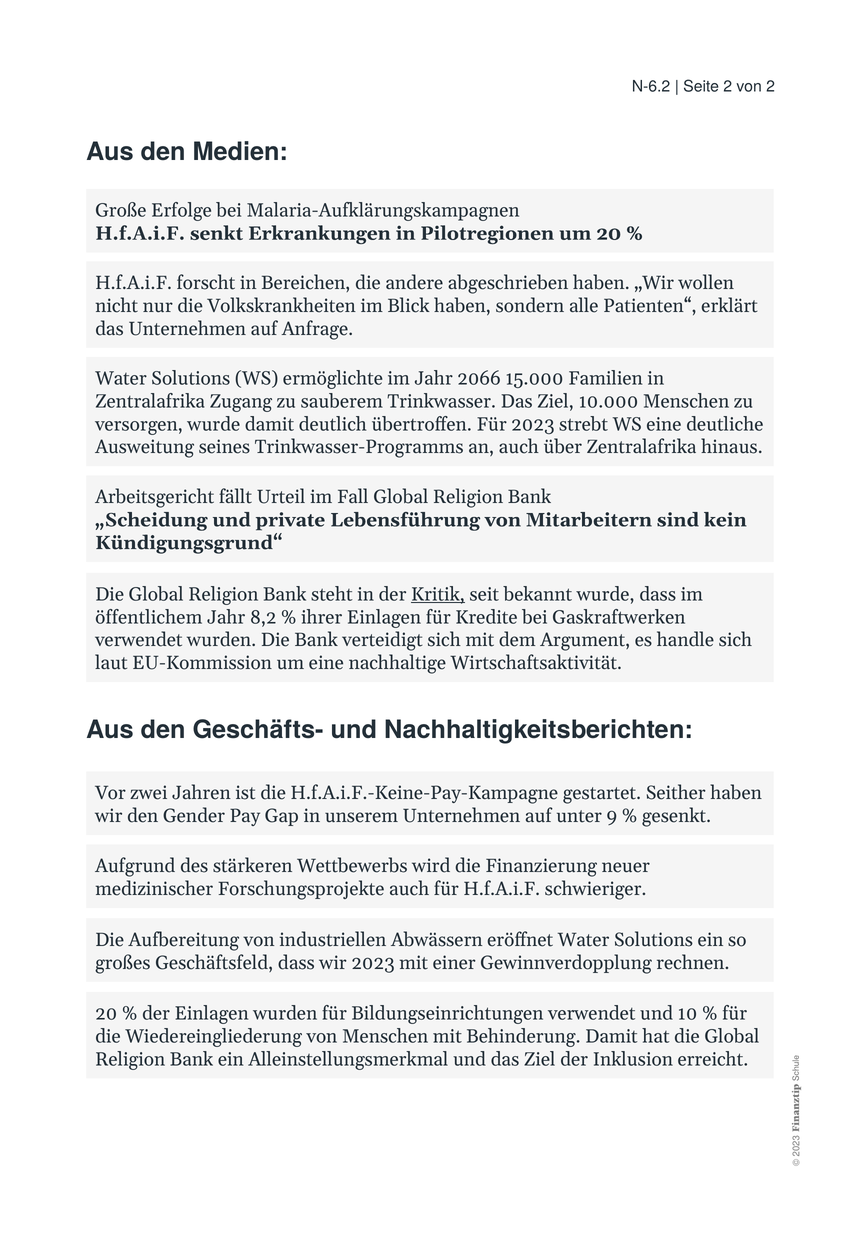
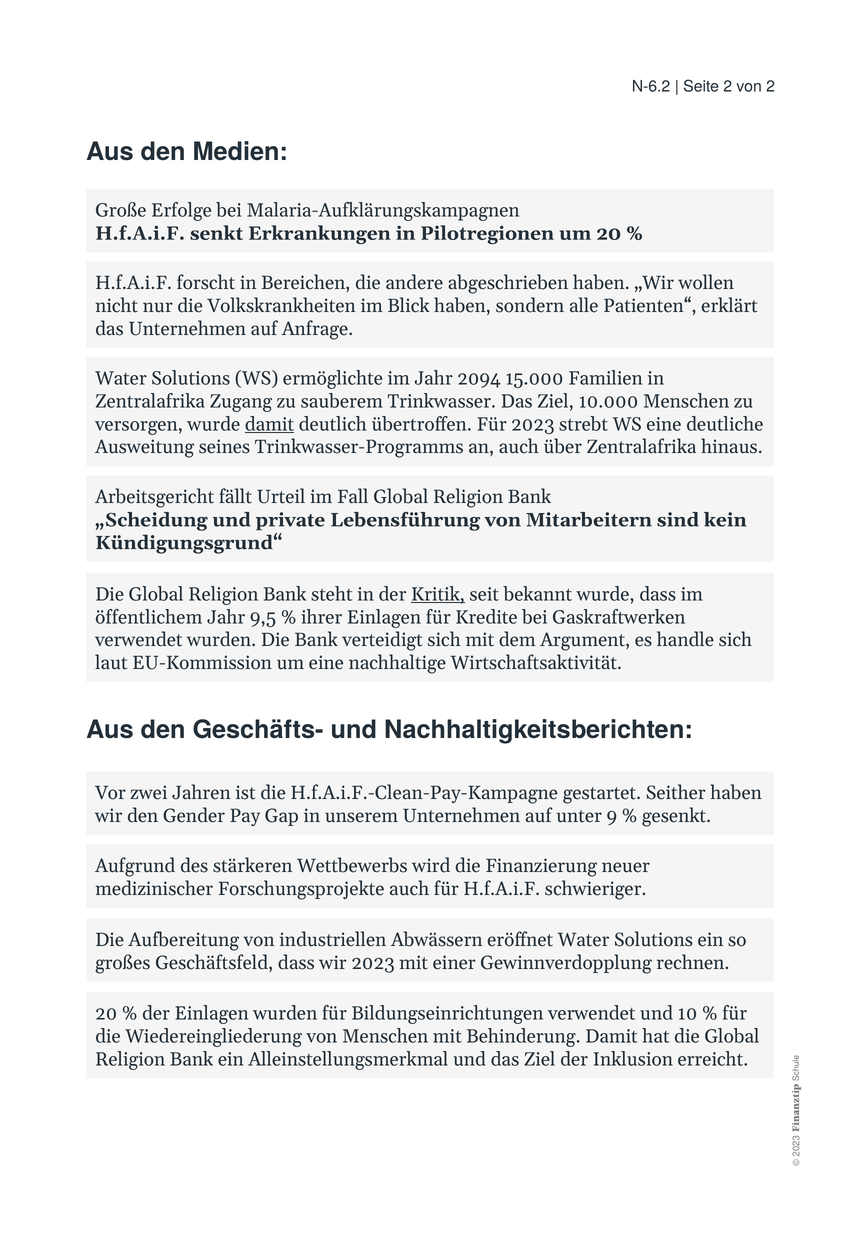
2066: 2066 -> 2094
damit at (269, 424) underline: none -> present
8,2: 8,2 -> 9,5
H.f.A.i.F.-Keine-Pay-Kampagne: H.f.A.i.F.-Keine-Pay-Kampagne -> H.f.A.i.F.-Clean-Pay-Kampagne
